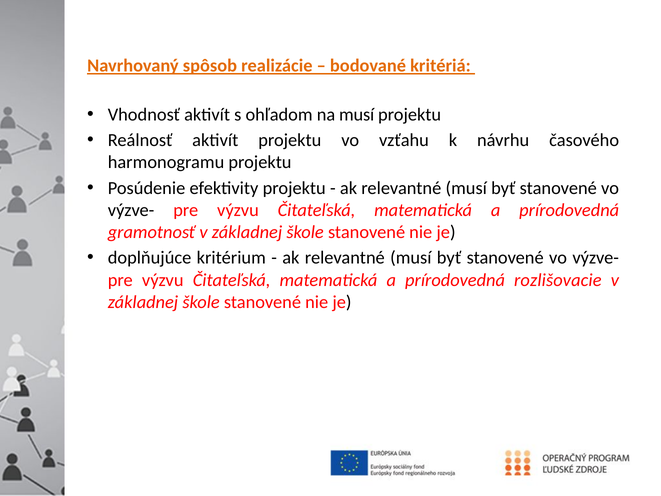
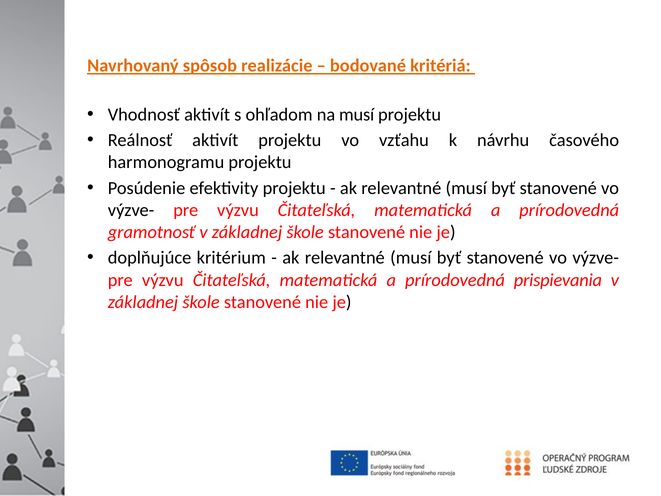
rozlišovacie: rozlišovacie -> prispievania
